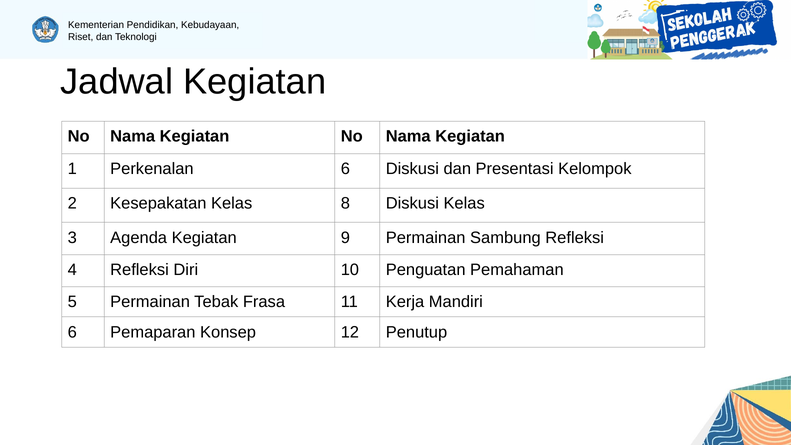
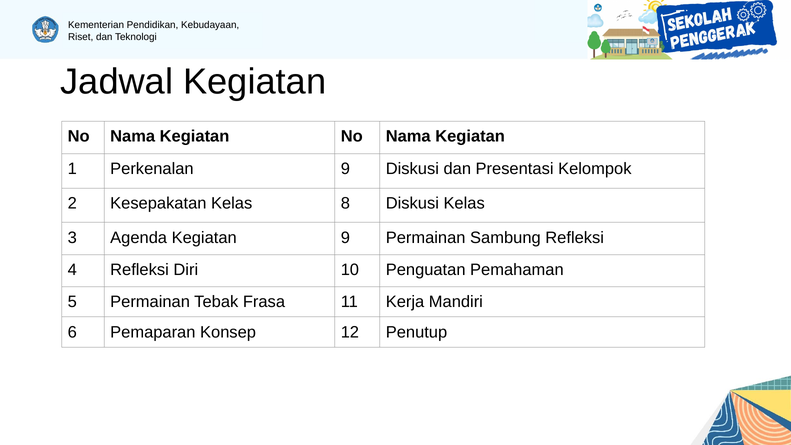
Perkenalan 6: 6 -> 9
